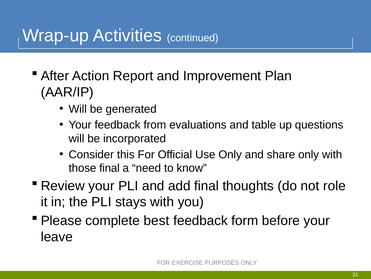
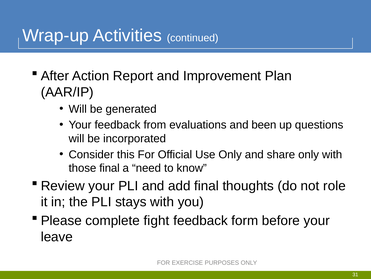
table: table -> been
best: best -> fight
